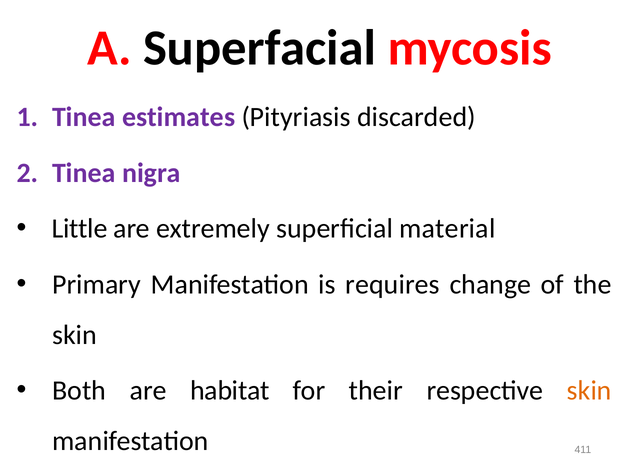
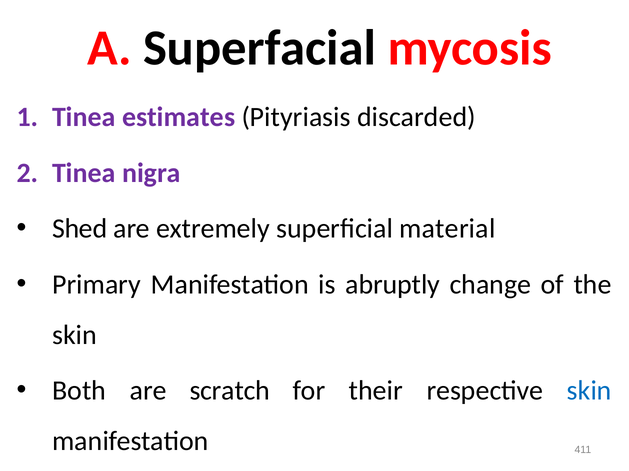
Little: Little -> Shed
requires: requires -> abruptly
habitat: habitat -> scratch
skin at (589, 391) colour: orange -> blue
